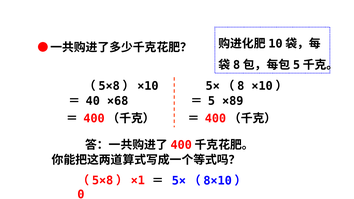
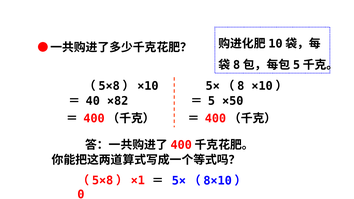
×68: ×68 -> ×82
×89: ×89 -> ×50
